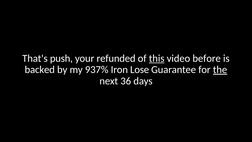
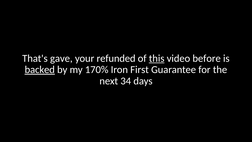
push: push -> gave
backed underline: none -> present
937%: 937% -> 170%
Lose: Lose -> First
the underline: present -> none
36: 36 -> 34
